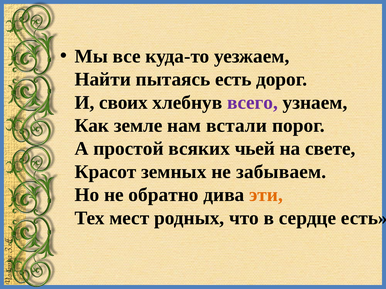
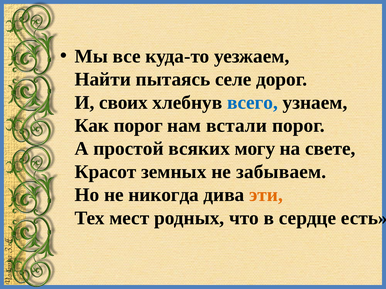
пытаясь есть: есть -> селе
всего colour: purple -> blue
Как земле: земле -> порог
чьей: чьей -> могу
обратно: обратно -> никогда
